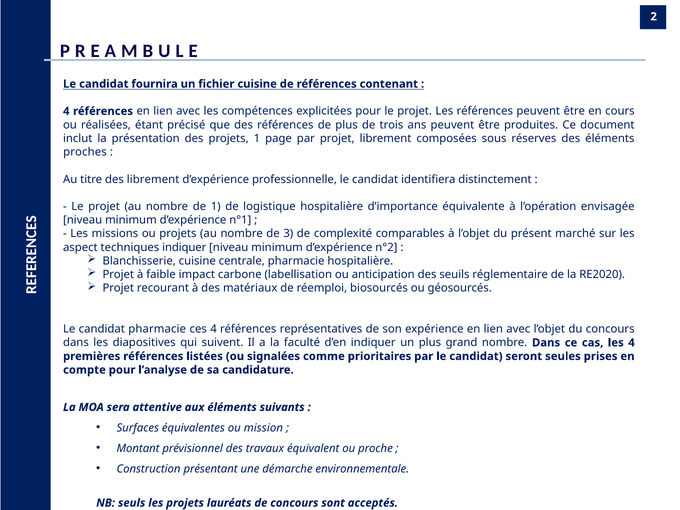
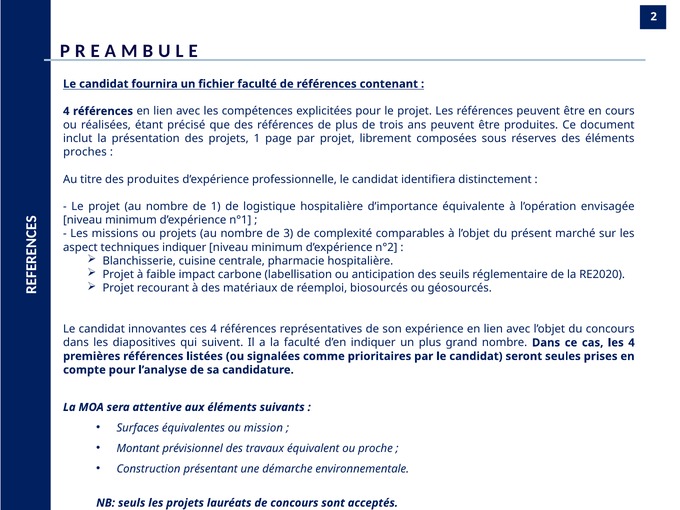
fichier cuisine: cuisine -> faculté
des librement: librement -> produites
candidat pharmacie: pharmacie -> innovantes
